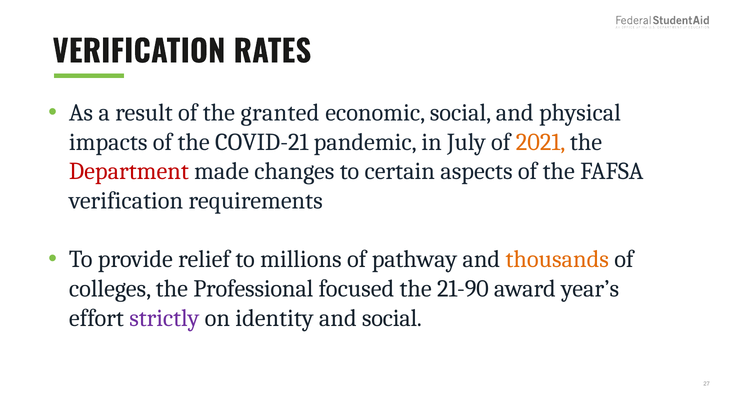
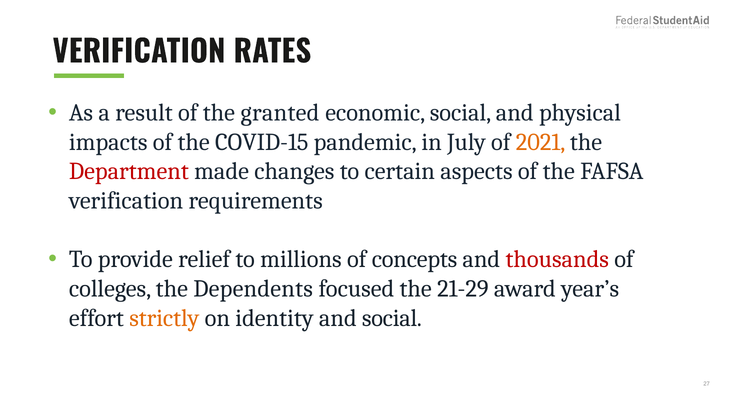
COVID-21: COVID-21 -> COVID-15
pathway: pathway -> concepts
thousands colour: orange -> red
Professional: Professional -> Dependents
21-90: 21-90 -> 21-29
strictly colour: purple -> orange
